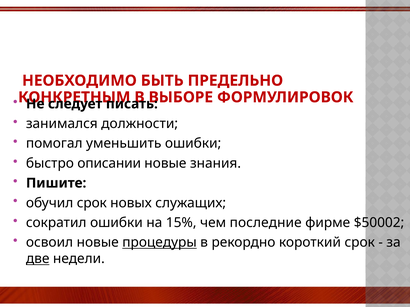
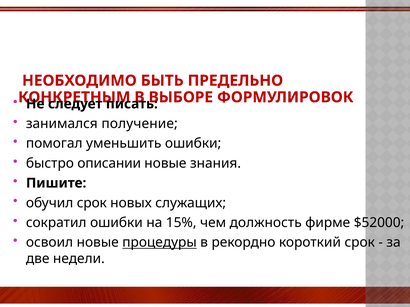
должности: должности -> получение
последние: последние -> должность
$50002: $50002 -> $52000
две underline: present -> none
